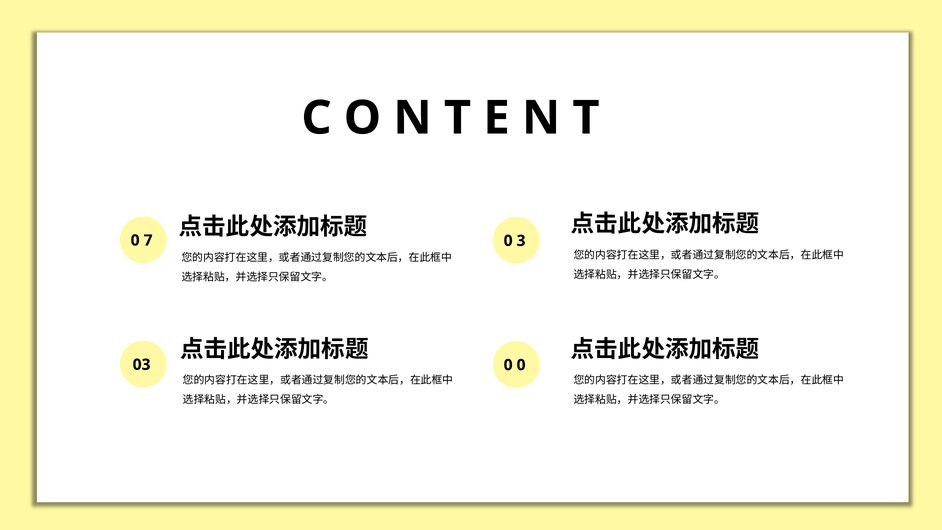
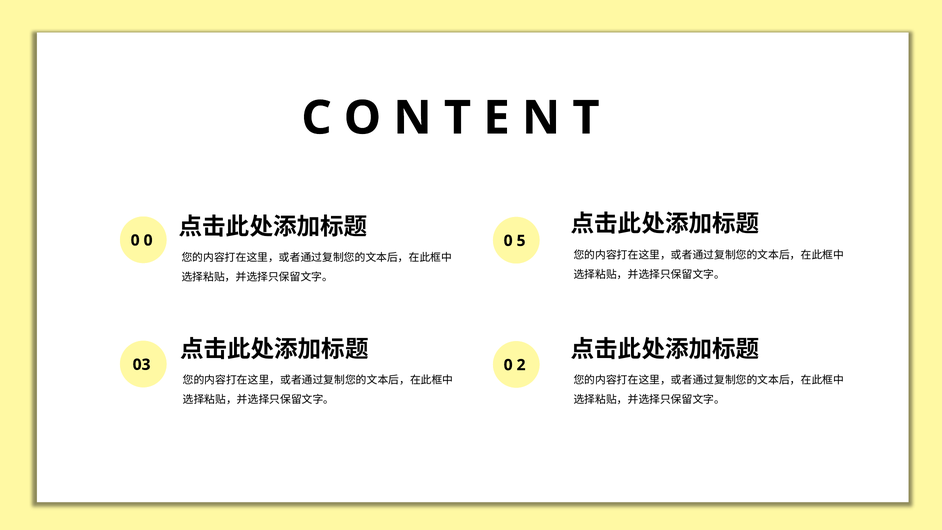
0 7: 7 -> 0
3: 3 -> 5
0 0: 0 -> 2
